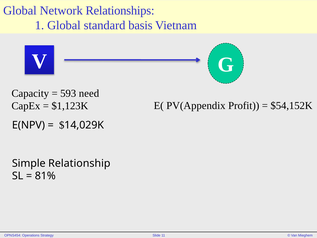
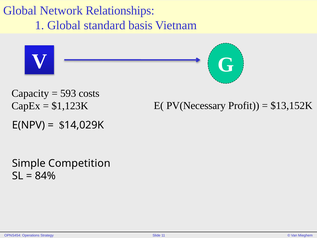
need: need -> costs
PV(Appendix: PV(Appendix -> PV(Necessary
$54,152K: $54,152K -> $13,152K
Relationship: Relationship -> Competition
81%: 81% -> 84%
